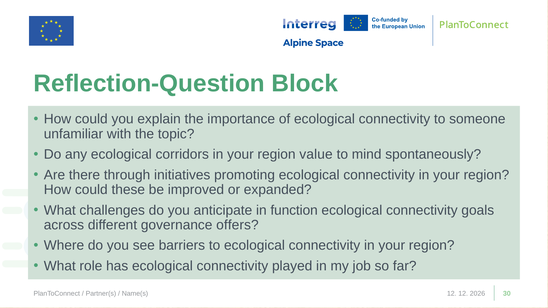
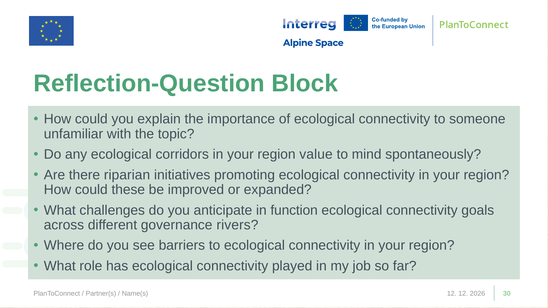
through: through -> riparian
offers: offers -> rivers
